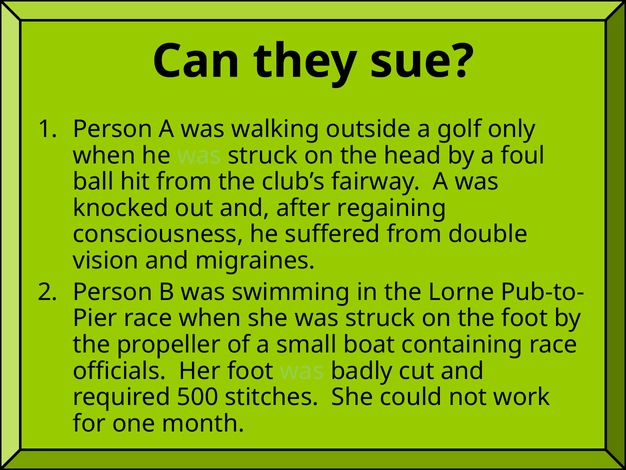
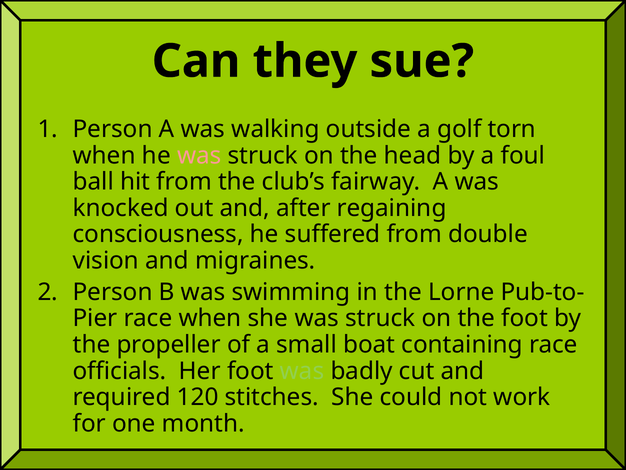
only: only -> torn
was at (199, 155) colour: light green -> pink
500: 500 -> 120
